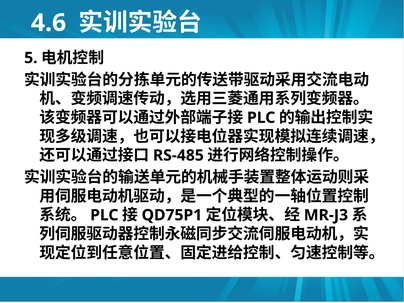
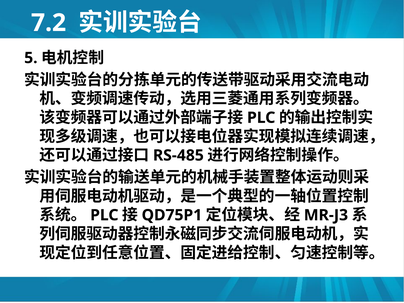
4.6: 4.6 -> 7.2
